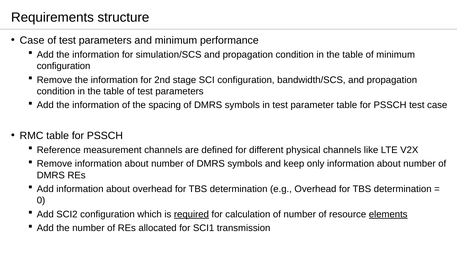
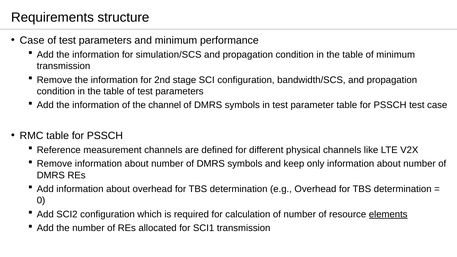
configuration at (64, 66): configuration -> transmission
spacing: spacing -> channel
required underline: present -> none
